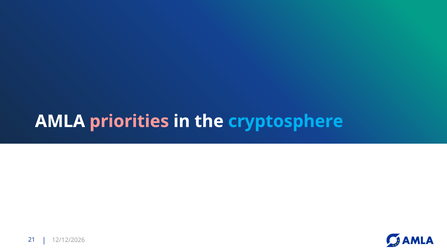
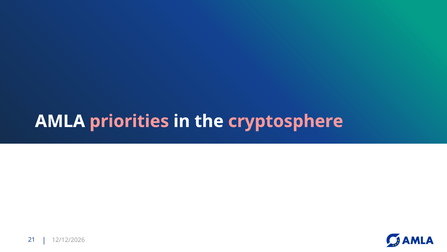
cryptosphere colour: light blue -> pink
